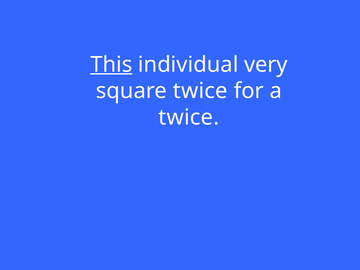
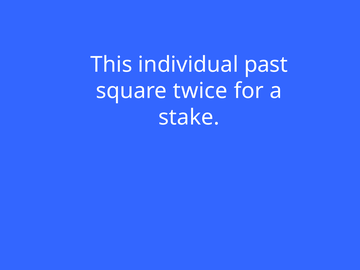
This underline: present -> none
very: very -> past
twice at (189, 117): twice -> stake
